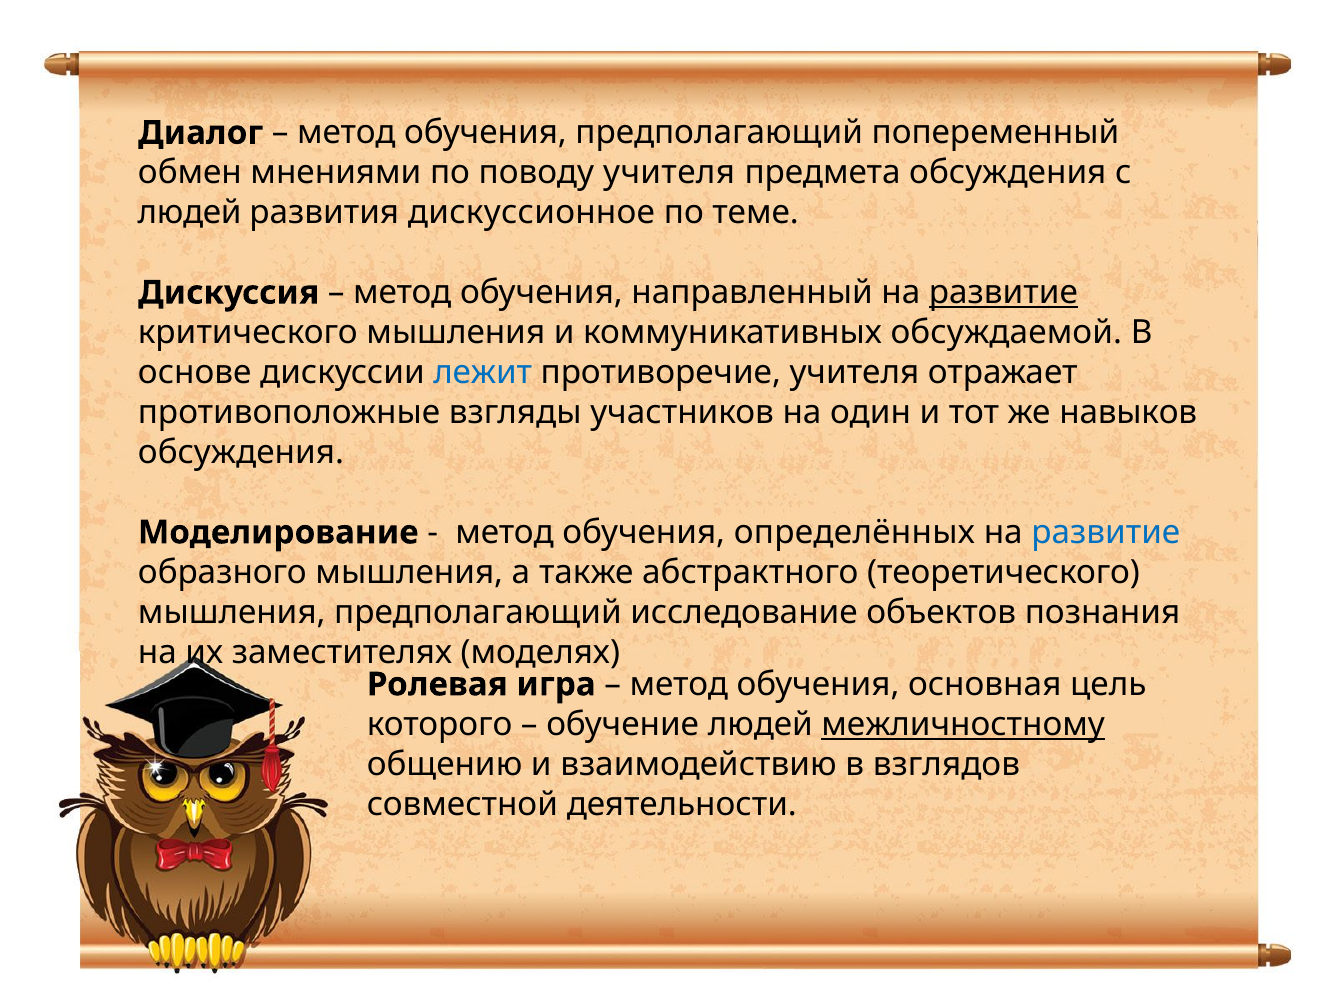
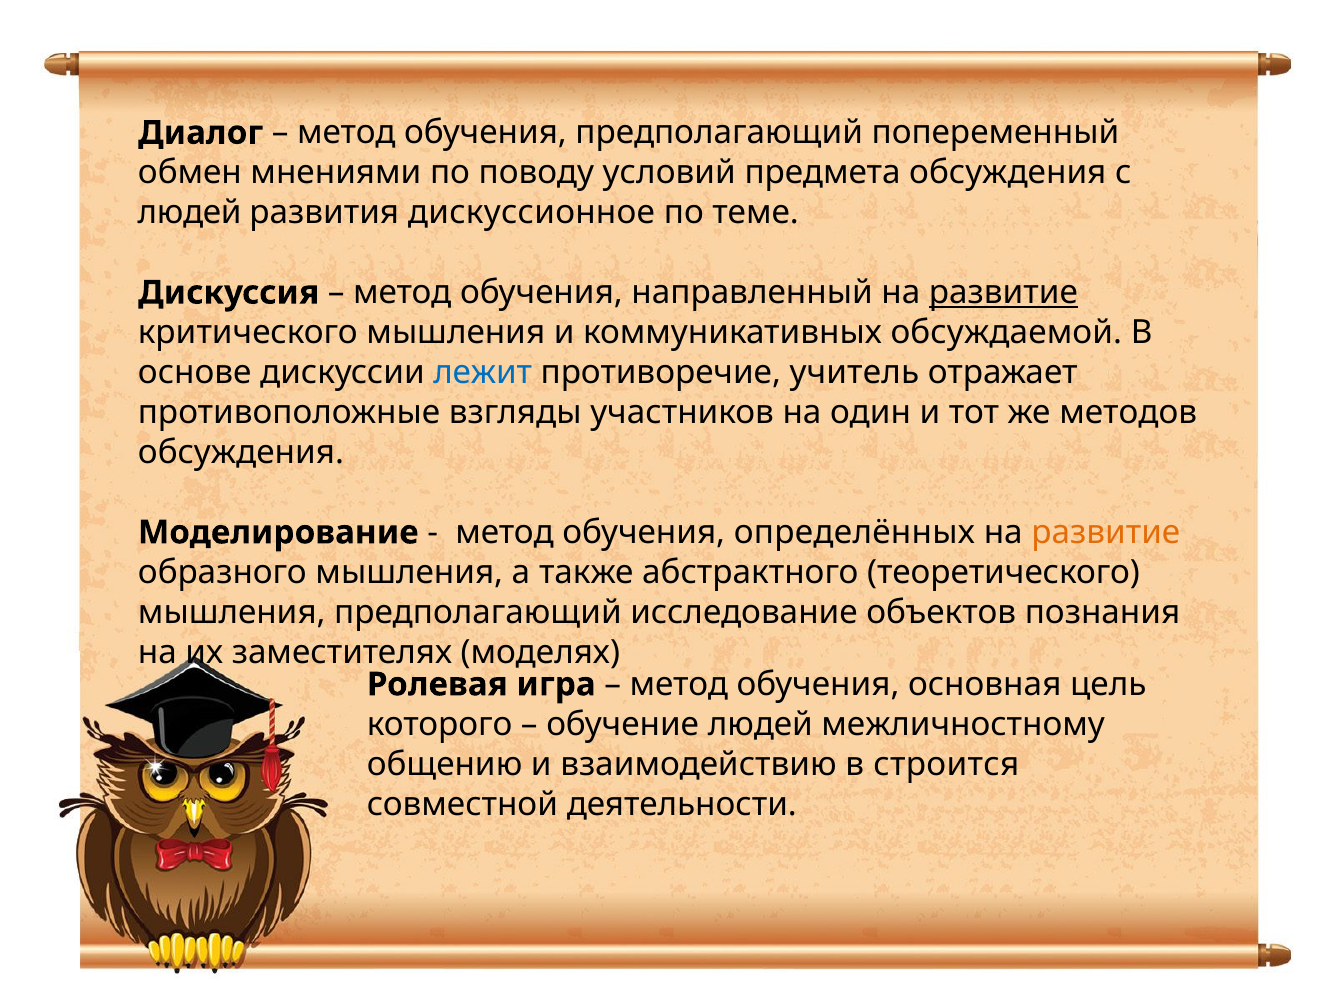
поводу учителя: учителя -> условий
противоречие учителя: учителя -> учитель
навыков: навыков -> методов
развитие at (1106, 532) colour: blue -> orange
межличностному underline: present -> none
взглядов: взглядов -> строится
